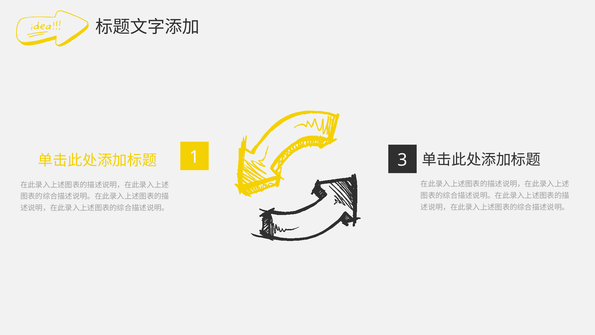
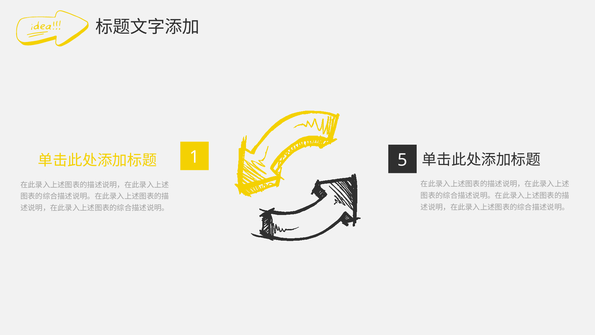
3: 3 -> 5
